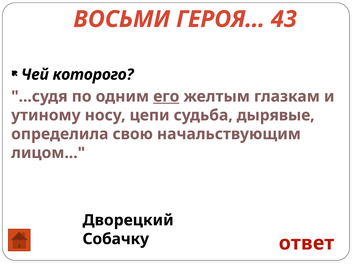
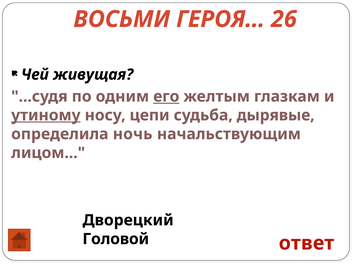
43: 43 -> 26
которого: которого -> живущая
утиному underline: none -> present
свою: свою -> ночь
Собачку: Собачку -> Головой
